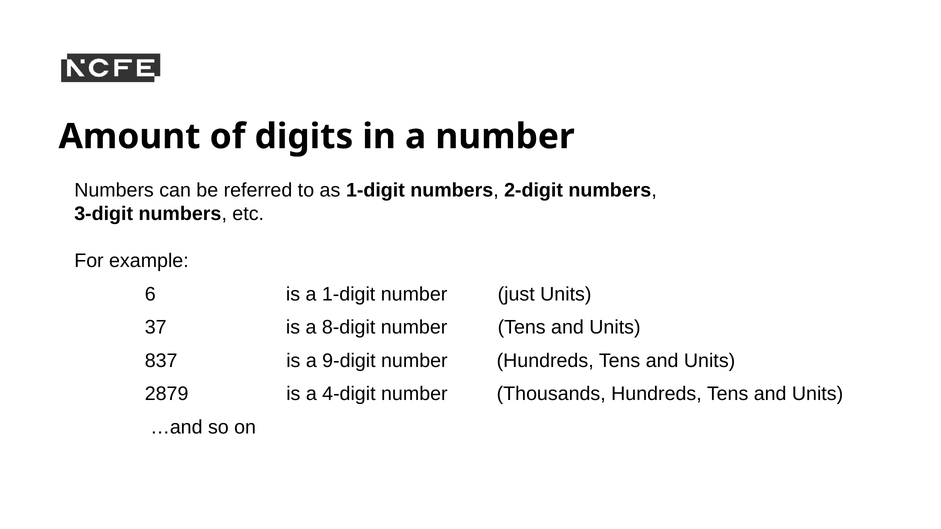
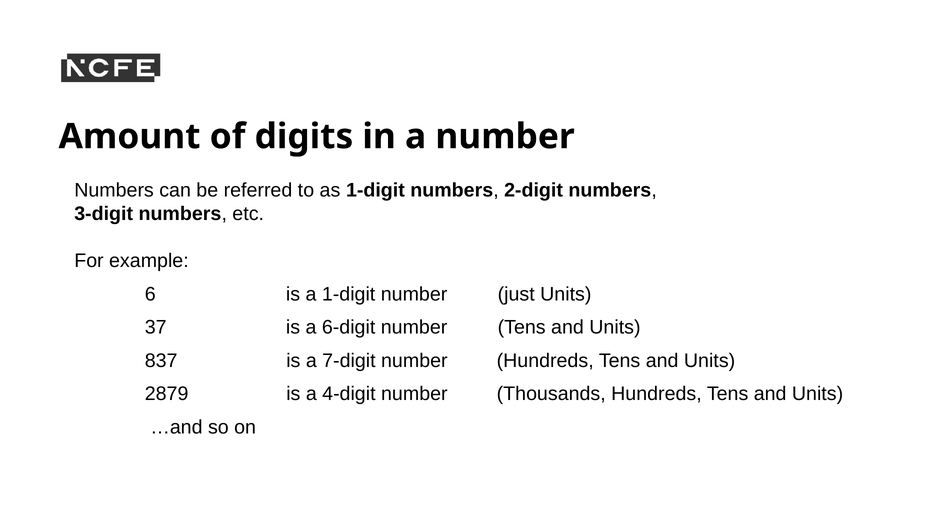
8-digit: 8-digit -> 6-digit
9-digit: 9-digit -> 7-digit
